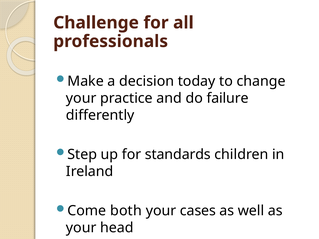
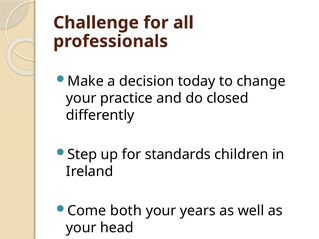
failure: failure -> closed
cases: cases -> years
